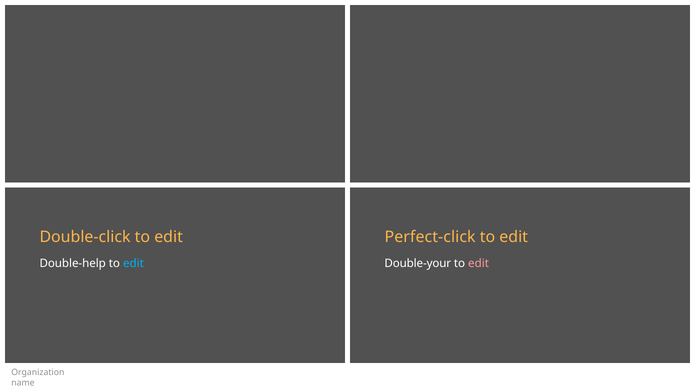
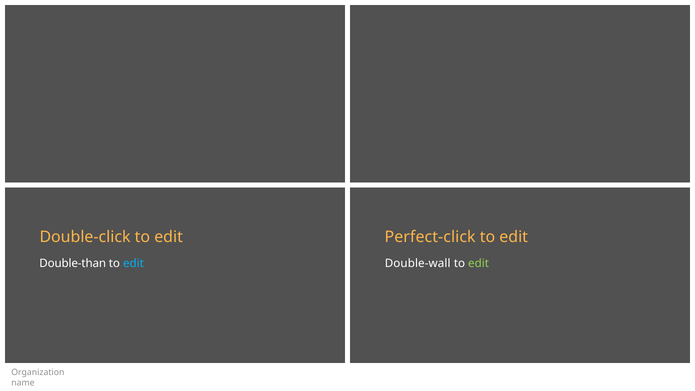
Double-help: Double-help -> Double-than
Double-your: Double-your -> Double-wall
edit at (479, 263) colour: pink -> light green
